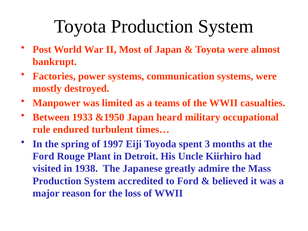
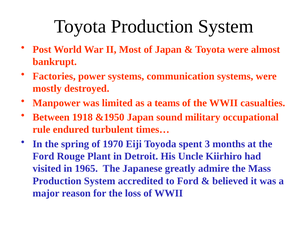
1933: 1933 -> 1918
heard: heard -> sound
1997: 1997 -> 1970
1938: 1938 -> 1965
